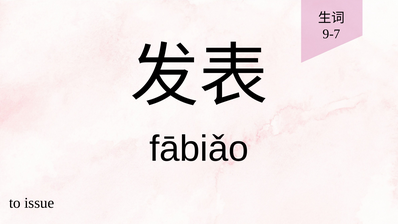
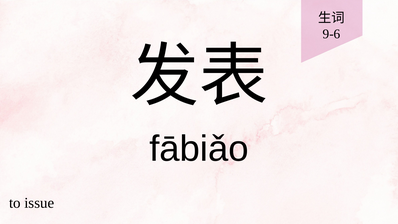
9-7: 9-7 -> 9-6
